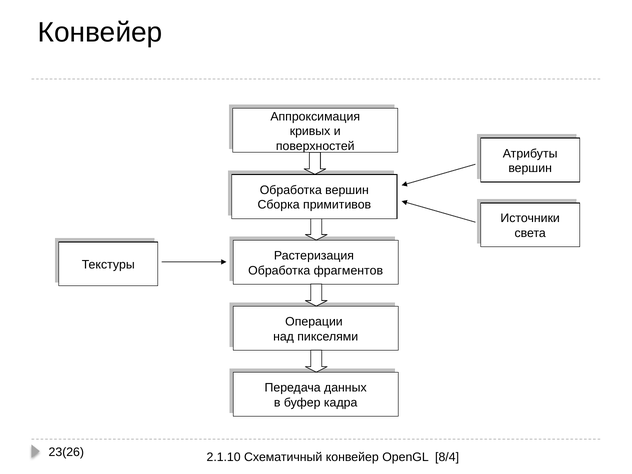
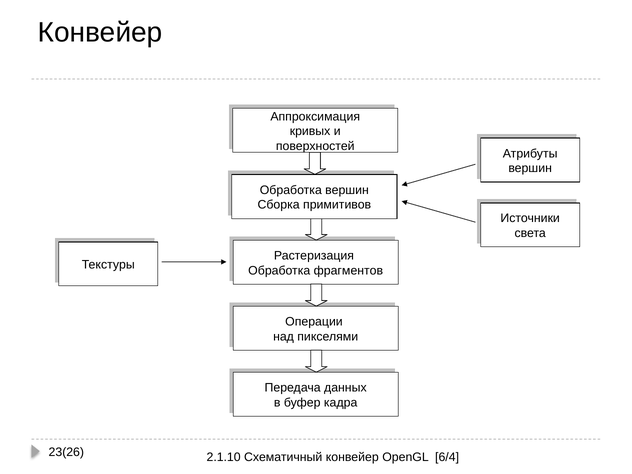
8/4: 8/4 -> 6/4
